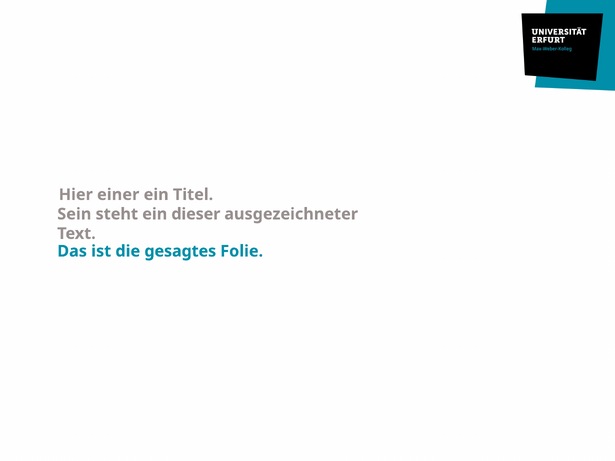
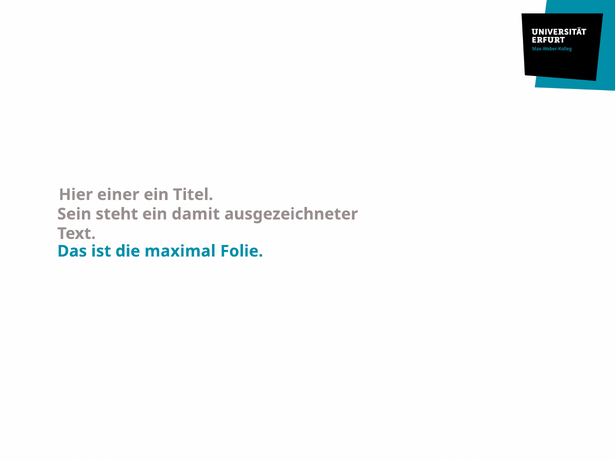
dieser: dieser -> damit
gesagtes: gesagtes -> maximal
